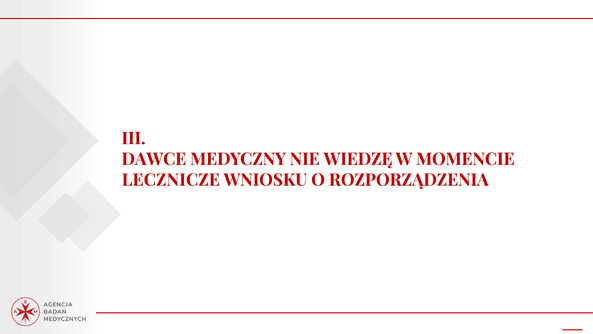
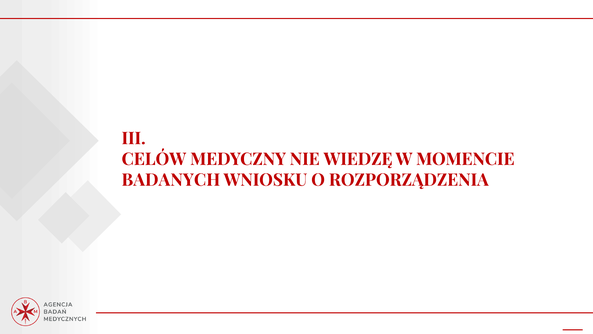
DAWCE: DAWCE -> CELÓW
LECZNICZE: LECZNICZE -> BADANYCH
